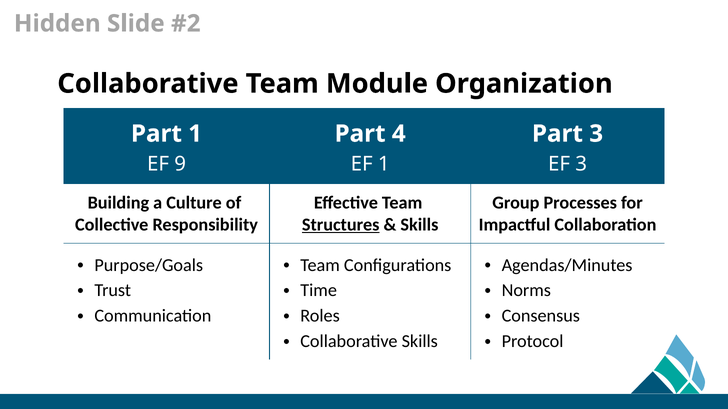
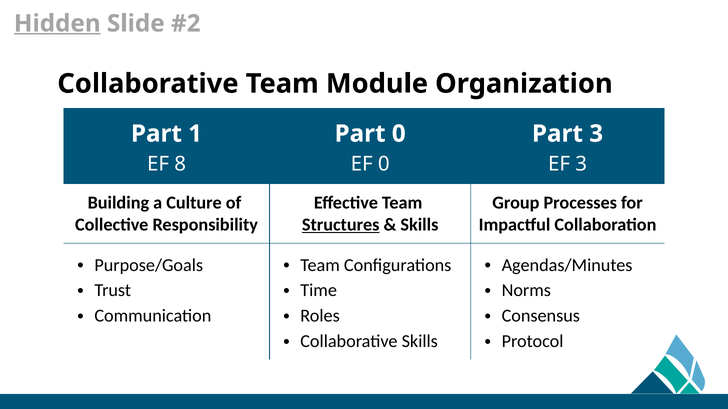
Hidden underline: none -> present
Part 4: 4 -> 0
9: 9 -> 8
EF 1: 1 -> 0
